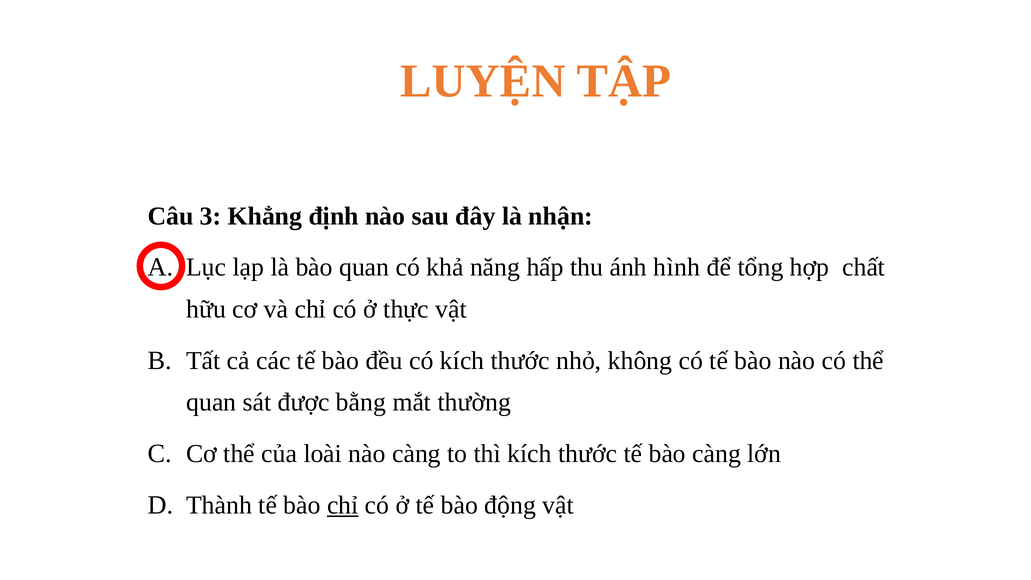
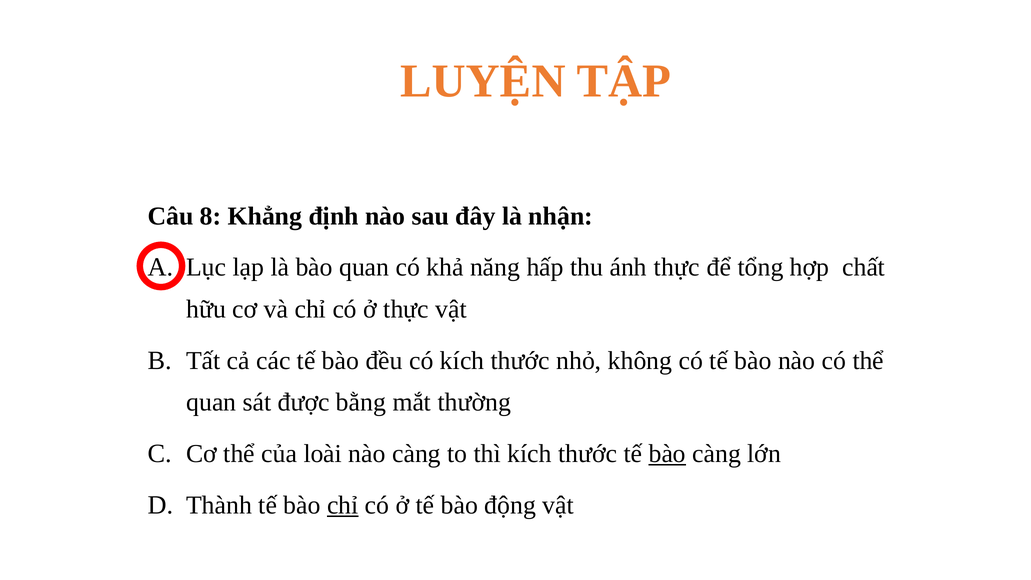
3: 3 -> 8
ánh hình: hình -> thực
bào at (667, 454) underline: none -> present
